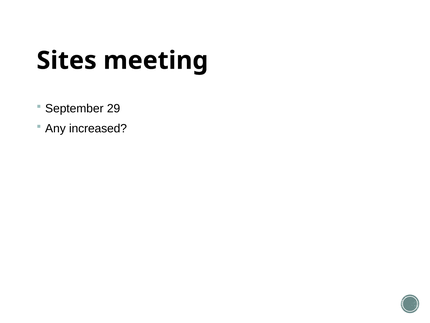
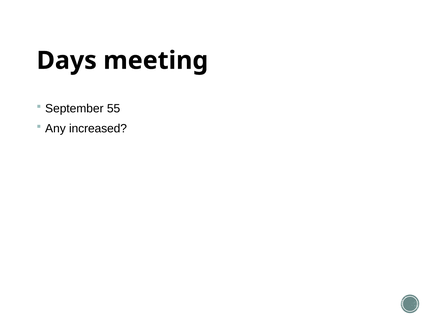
Sites: Sites -> Days
29: 29 -> 55
